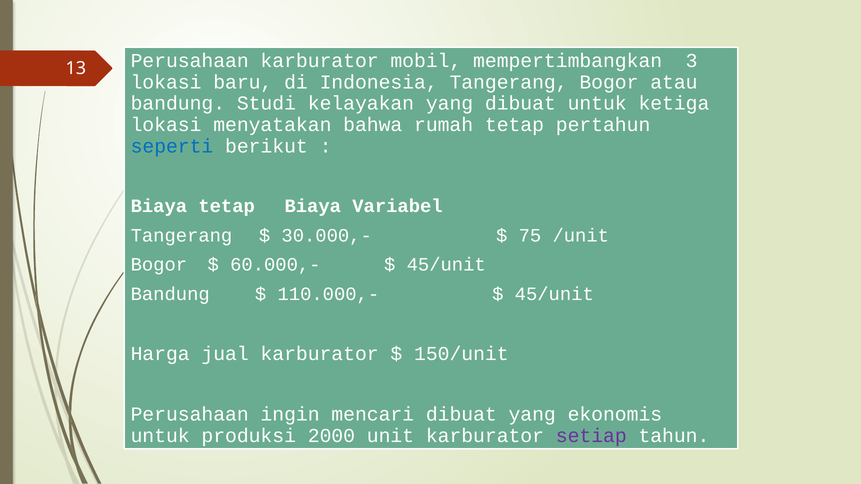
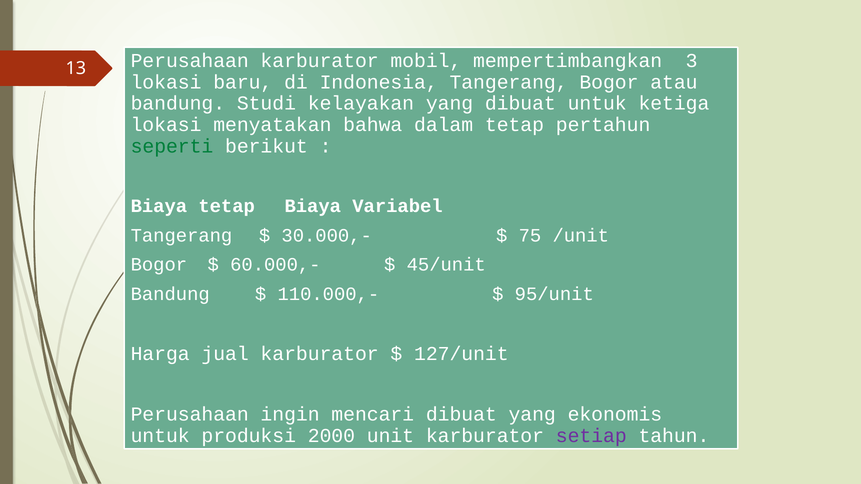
rumah: rumah -> dalam
seperti colour: blue -> green
45/unit at (554, 294): 45/unit -> 95/unit
150/unit: 150/unit -> 127/unit
